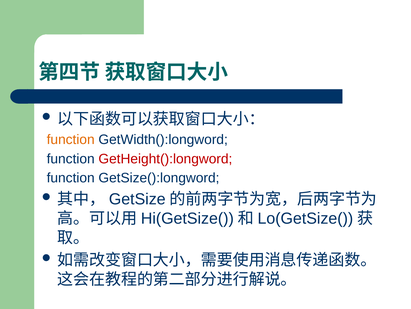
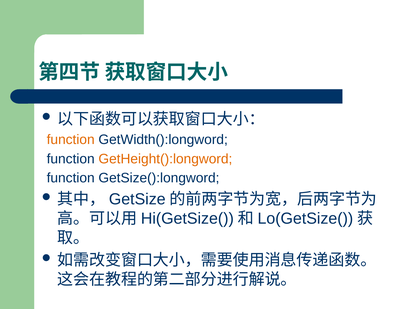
GetHeight():longword colour: red -> orange
